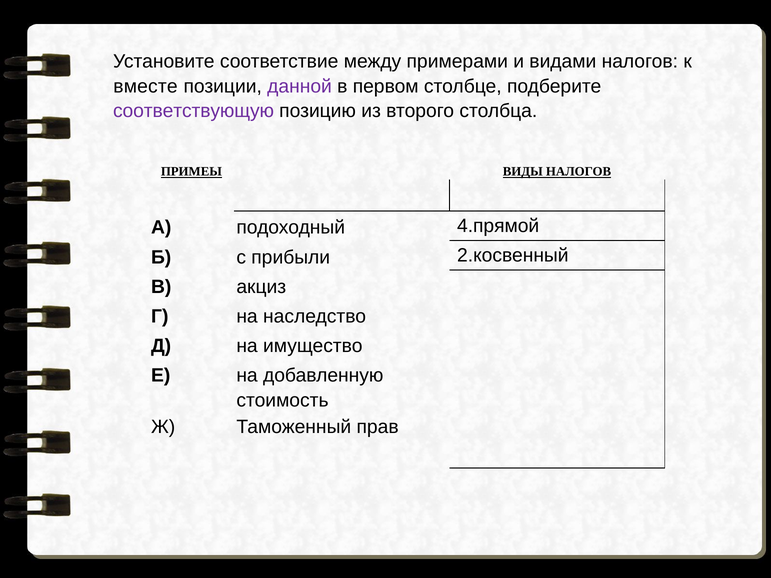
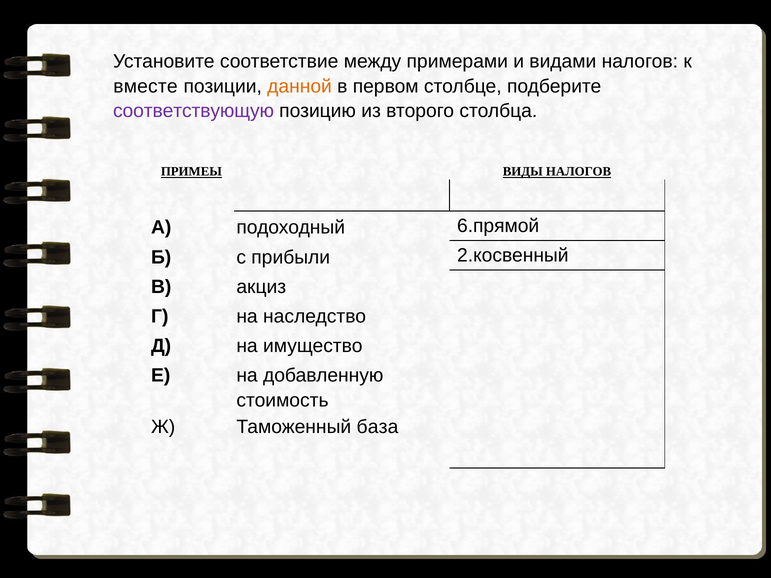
данной colour: purple -> orange
4.прямой: 4.прямой -> 6.прямой
прав: прав -> база
